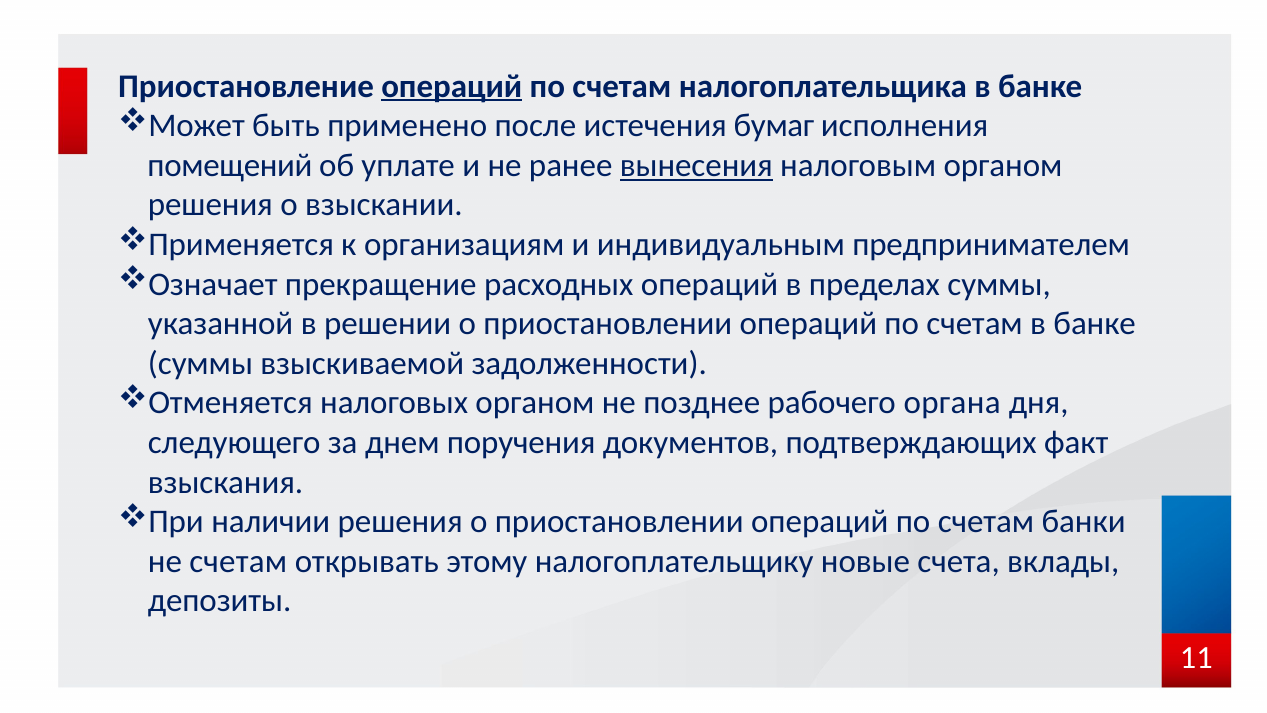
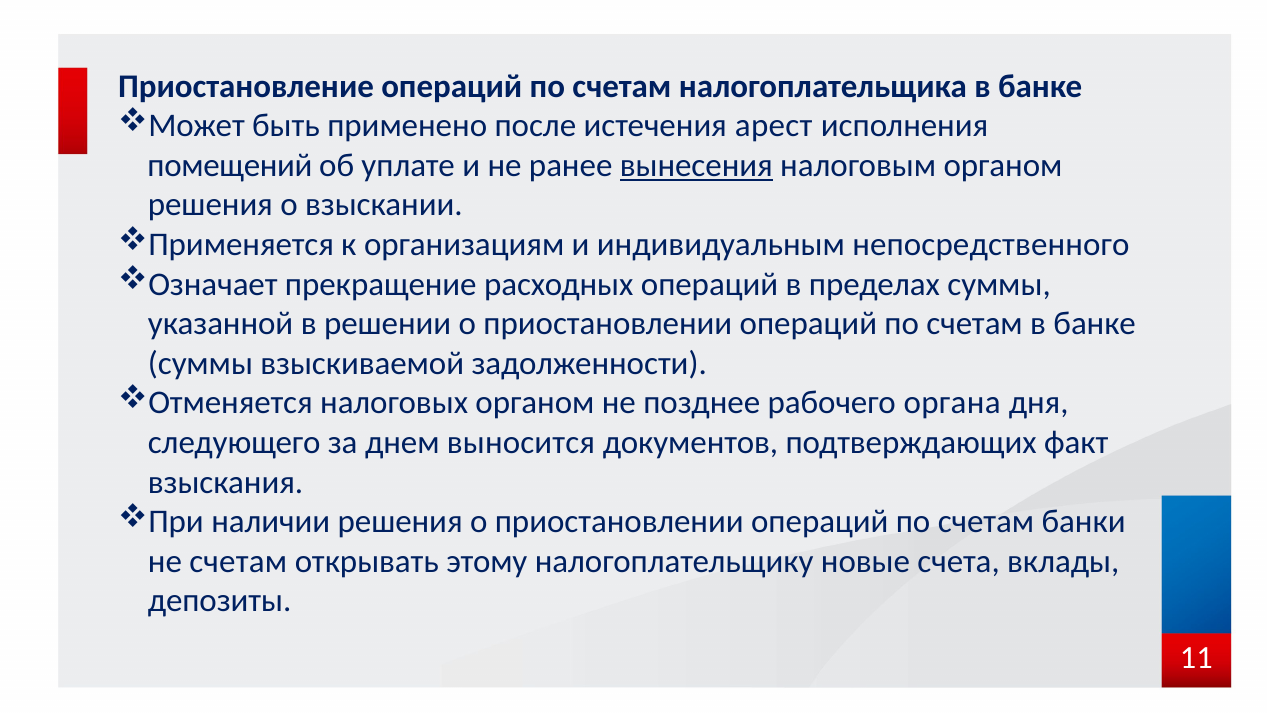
операций at (452, 86) underline: present -> none
бумаг: бумаг -> арест
предпринимателем: предпринимателем -> непосредственного
поручения: поручения -> выносится
